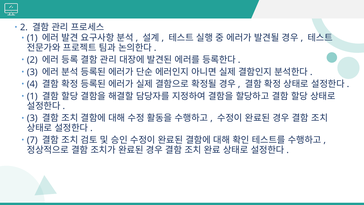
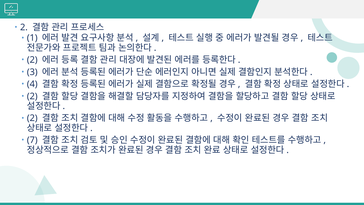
1 at (32, 96): 1 -> 2
3 at (32, 118): 3 -> 2
